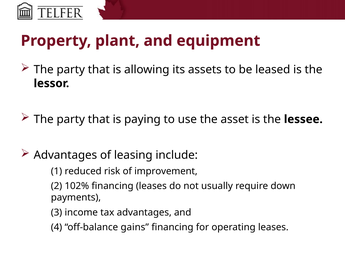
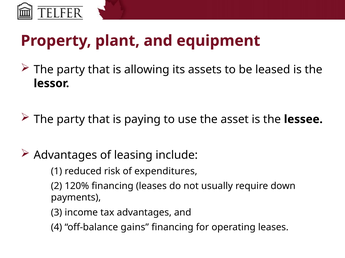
improvement: improvement -> expenditures
102%: 102% -> 120%
